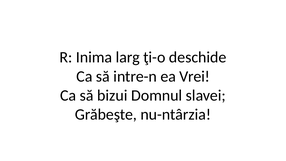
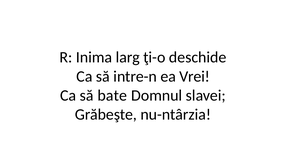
bizui: bizui -> bate
